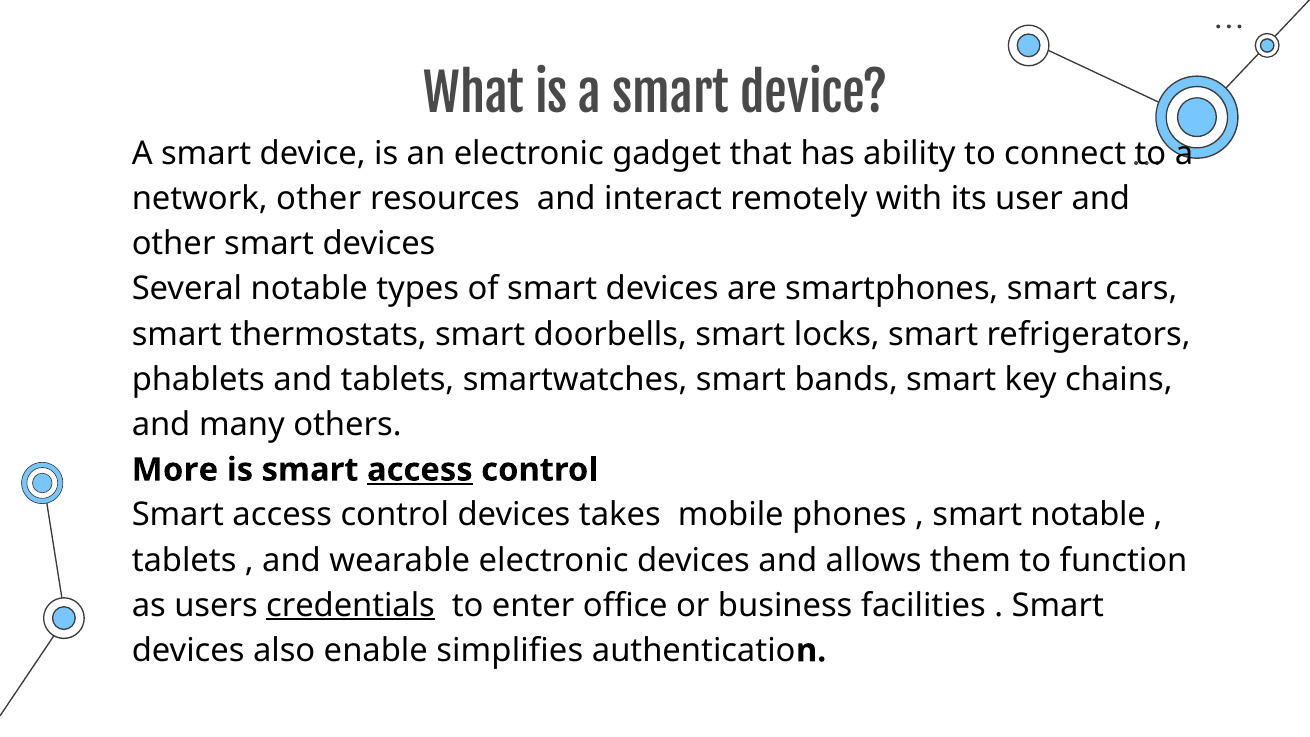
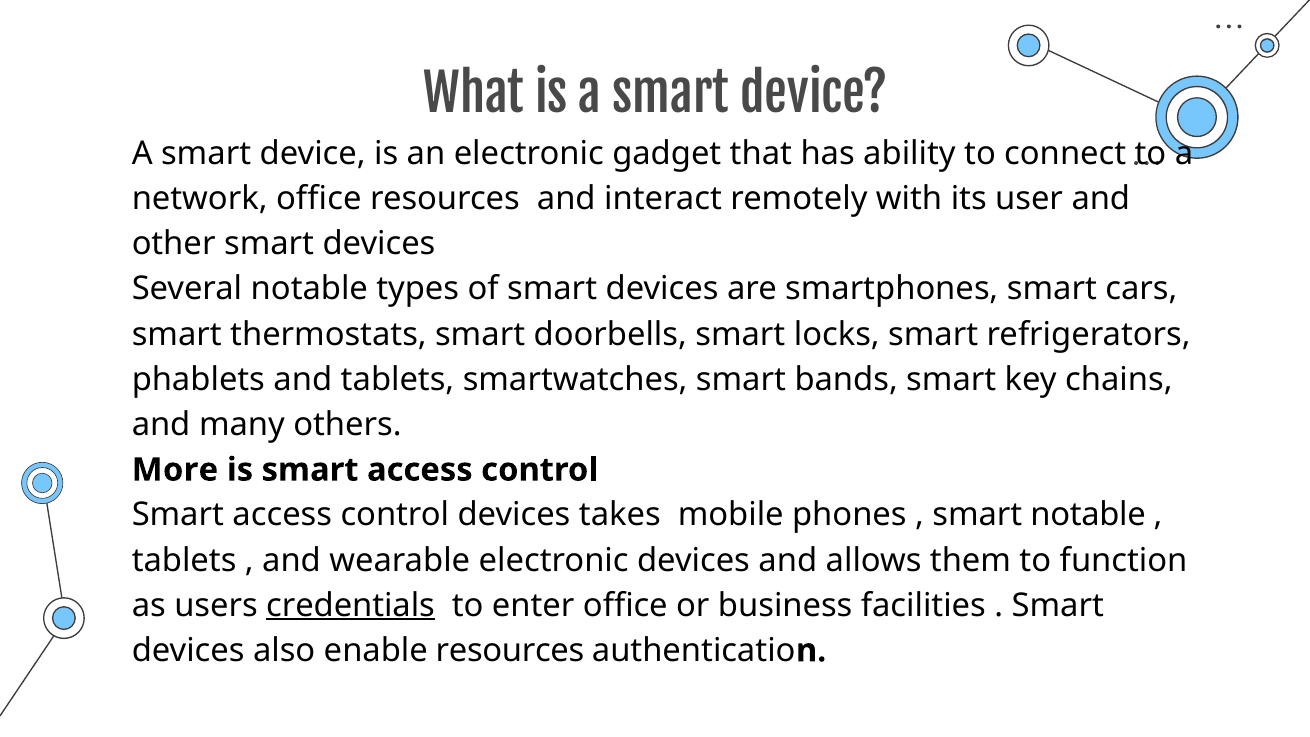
network other: other -> office
access at (420, 470) underline: present -> none
enable simplifies: simplifies -> resources
